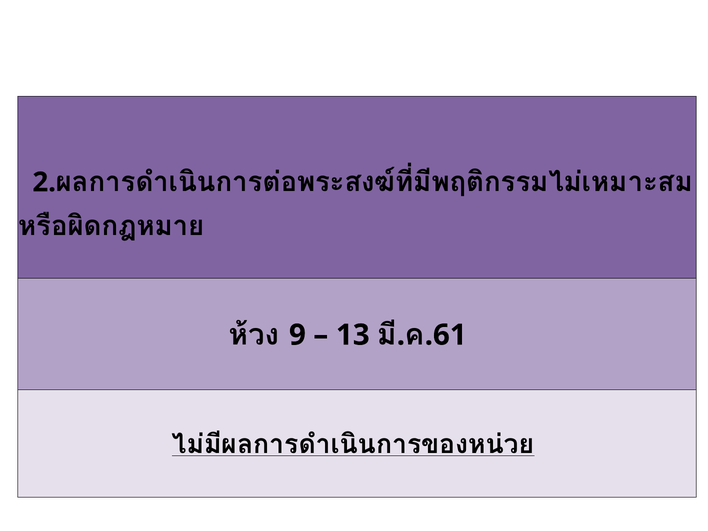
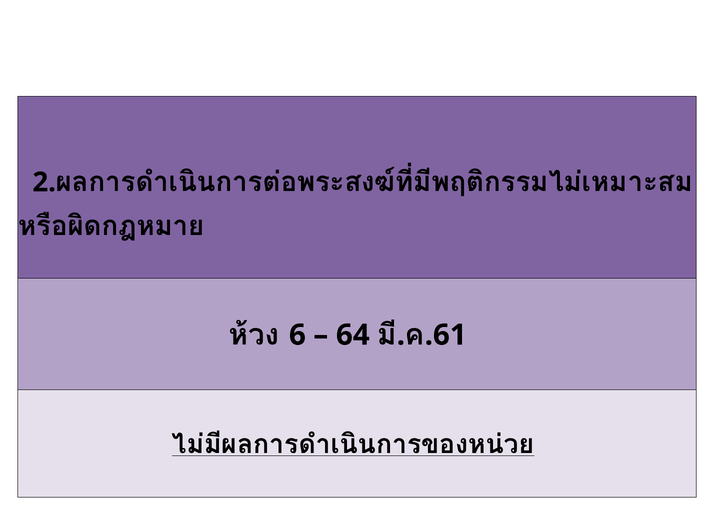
9: 9 -> 6
13: 13 -> 64
